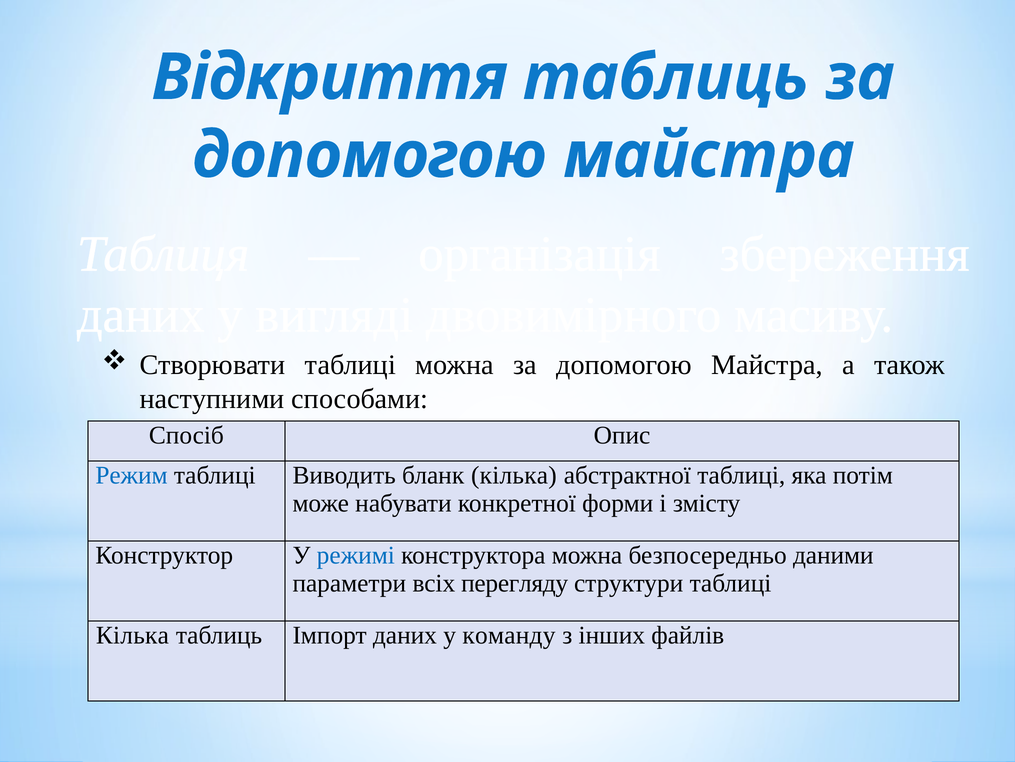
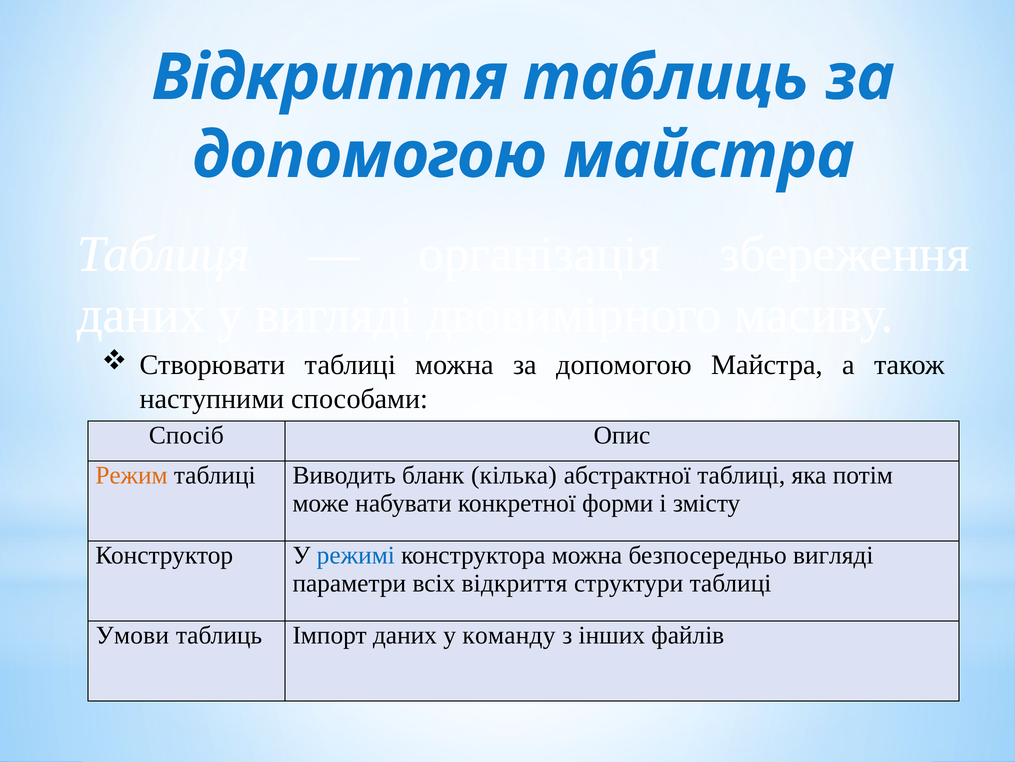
Режим colour: blue -> orange
безпосередньо даними: даними -> вигляді
всіх перегляду: перегляду -> відкриття
Кілька at (132, 635): Кілька -> Умови
